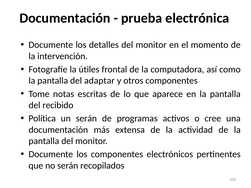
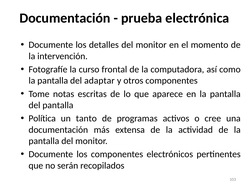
útiles: útiles -> curso
del recibido: recibido -> pantalla
un serán: serán -> tanto
